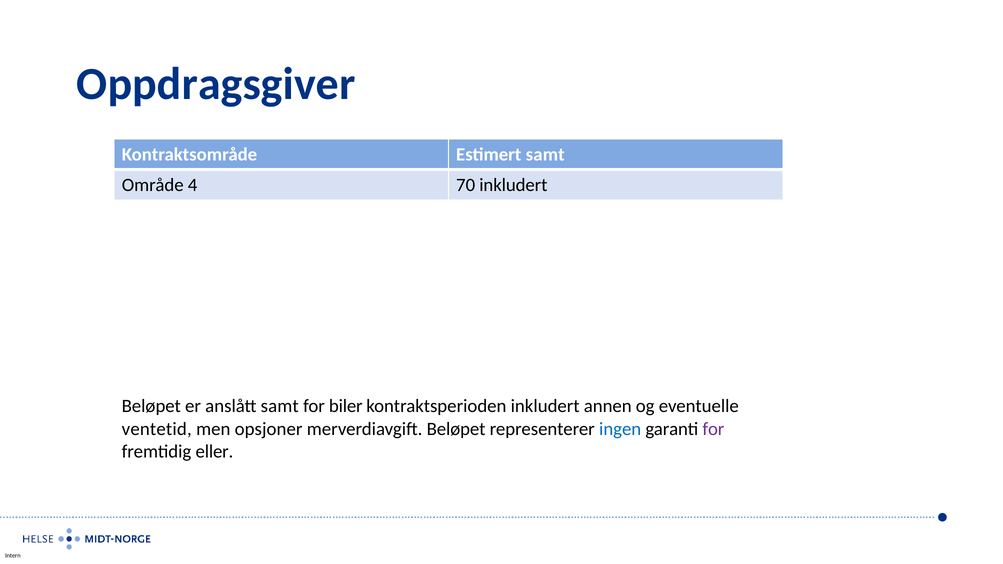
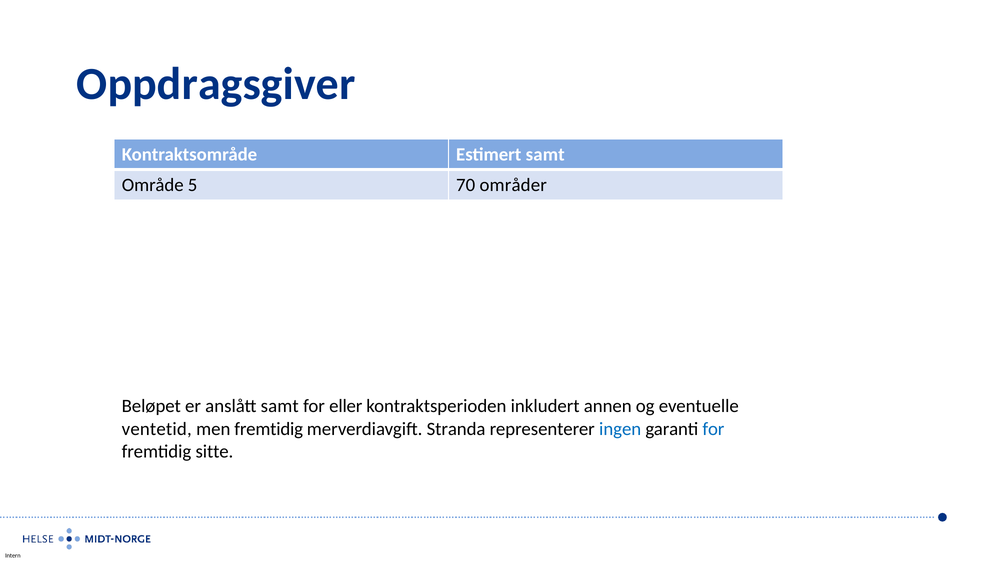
4: 4 -> 5
70 inkludert: inkludert -> områder
biler: biler -> eller
men opsjoner: opsjoner -> fremtidig
merverdiavgift Beløpet: Beløpet -> Stranda
for at (713, 429) colour: purple -> blue
eller: eller -> sitte
